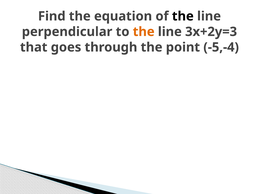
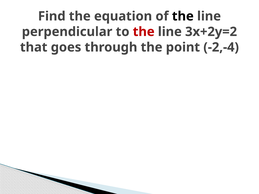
the at (144, 32) colour: orange -> red
3x+2y=3: 3x+2y=3 -> 3x+2y=2
-5,-4: -5,-4 -> -2,-4
